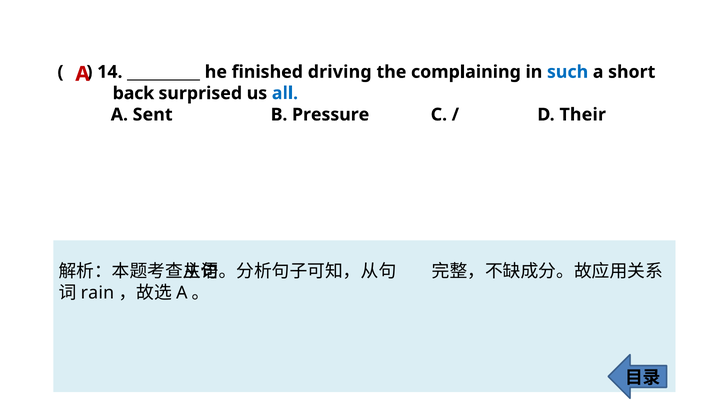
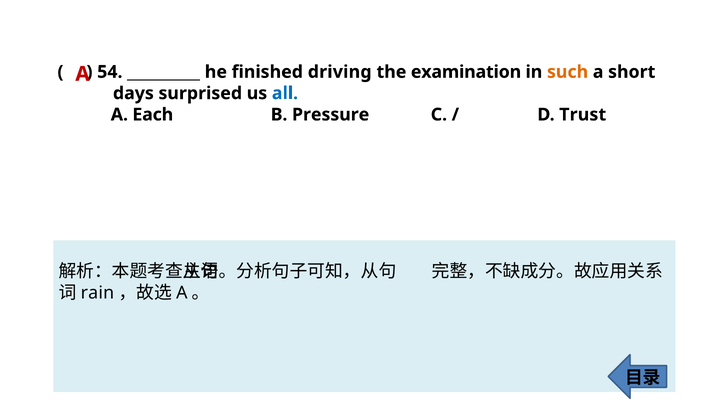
14: 14 -> 54
complaining: complaining -> examination
such colour: blue -> orange
back: back -> days
Sent: Sent -> Each
Their: Their -> Trust
